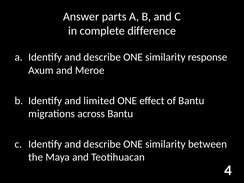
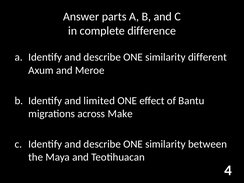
response: response -> different
across Bantu: Bantu -> Make
